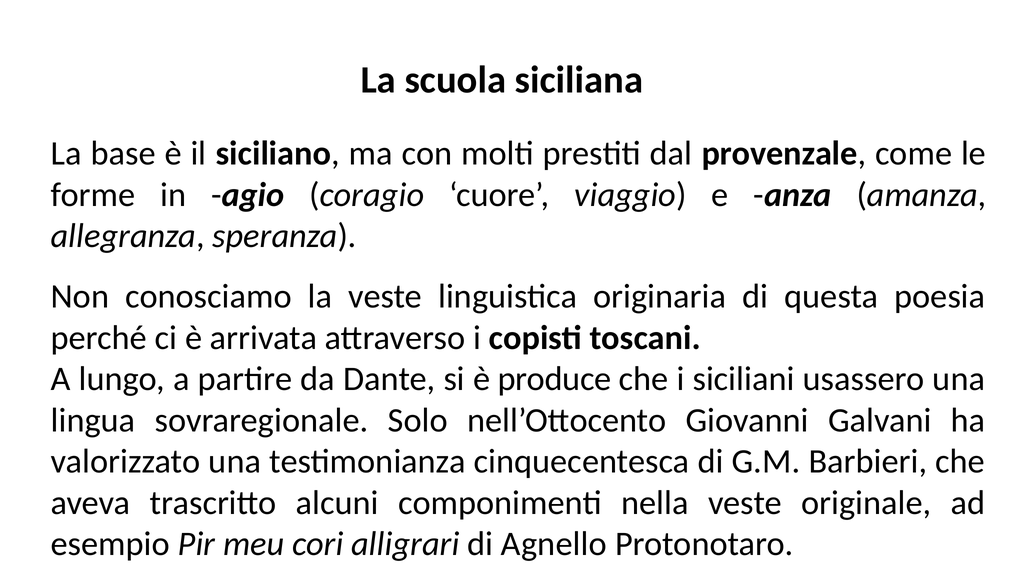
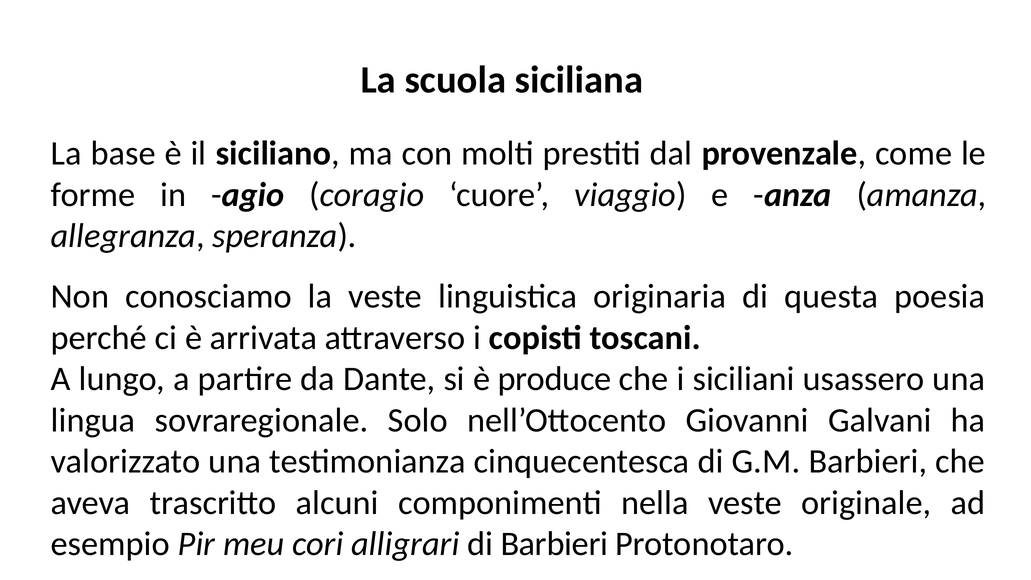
di Agnello: Agnello -> Barbieri
